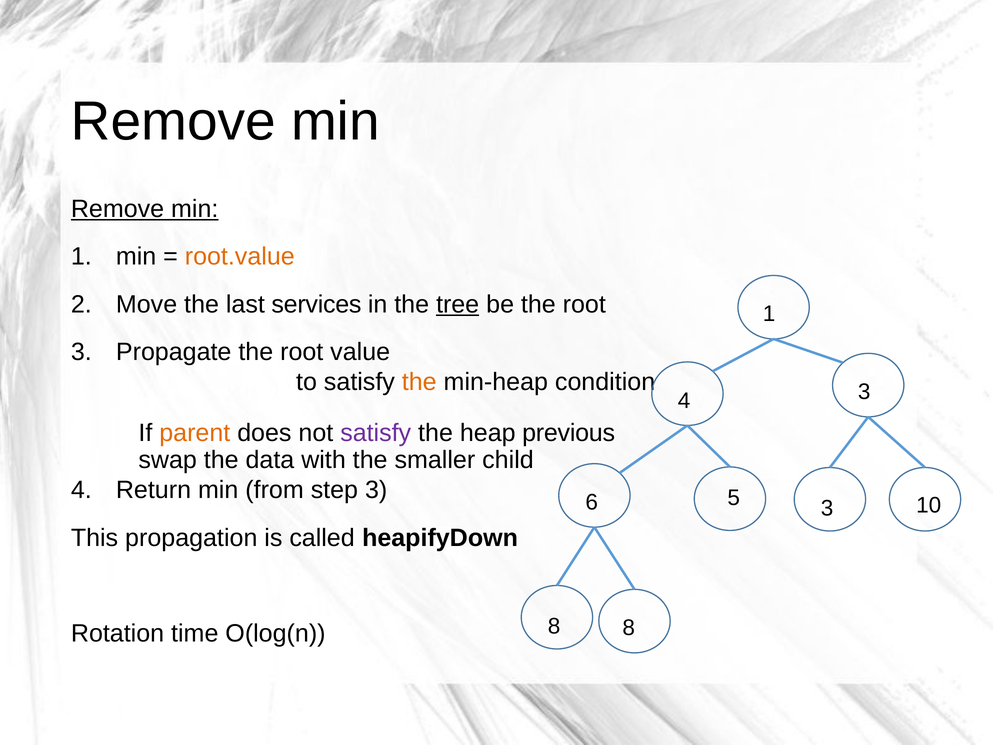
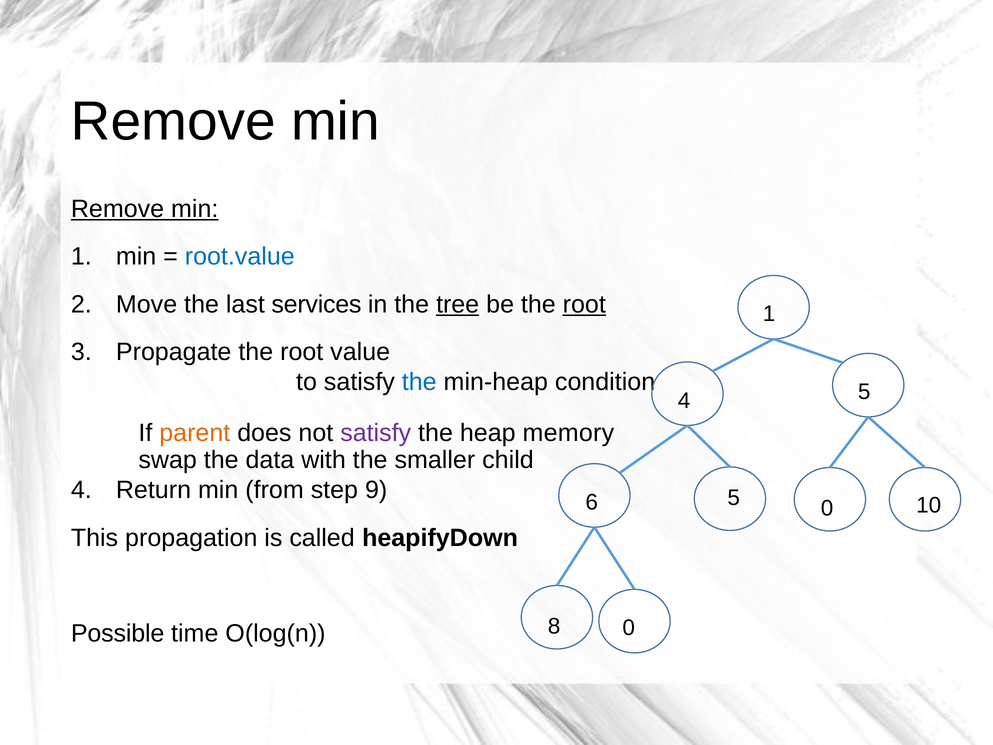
root.value colour: orange -> blue
root at (584, 304) underline: none -> present
the at (419, 382) colour: orange -> blue
4 3: 3 -> 5
previous: previous -> memory
step 3: 3 -> 9
5 3: 3 -> 0
8 8: 8 -> 0
Rotation: Rotation -> Possible
